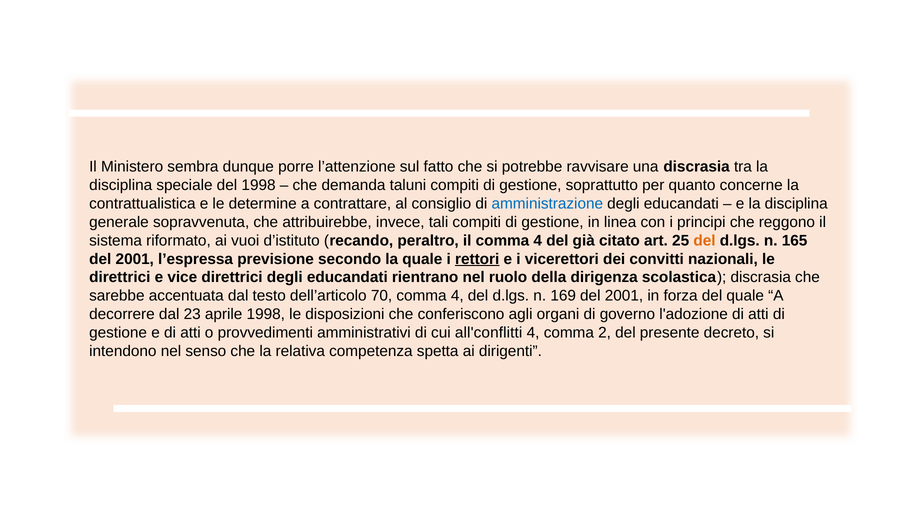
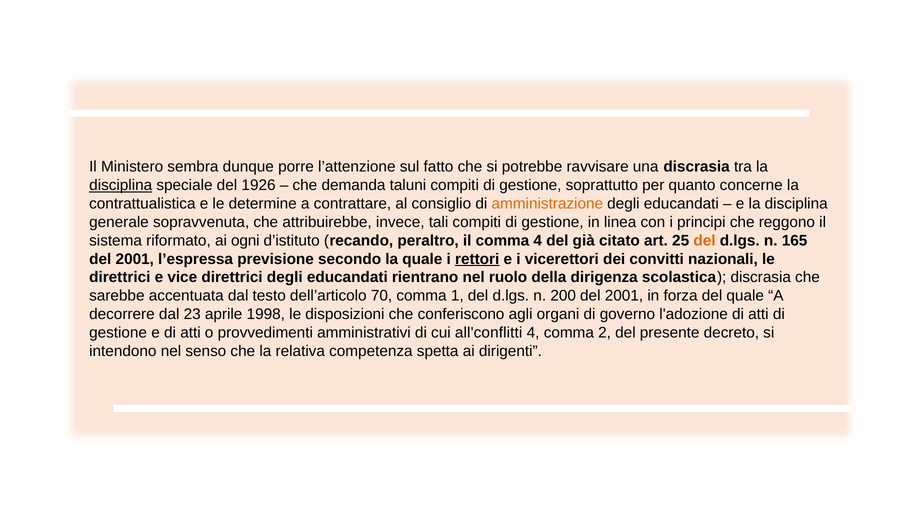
disciplina at (121, 186) underline: none -> present
del 1998: 1998 -> 1926
amministrazione colour: blue -> orange
vuoi: vuoi -> ogni
70 comma 4: 4 -> 1
169: 169 -> 200
